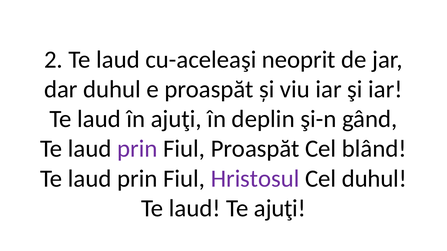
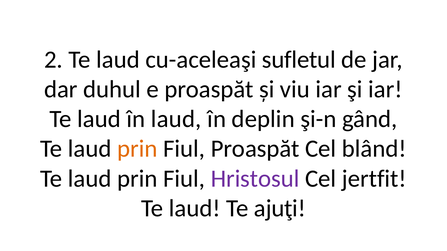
neoprit: neoprit -> sufletul
în ajuţi: ajuţi -> laud
prin at (137, 149) colour: purple -> orange
Cel duhul: duhul -> jertfit
